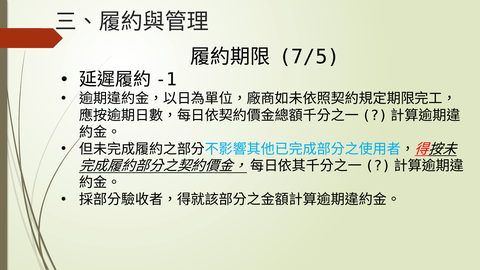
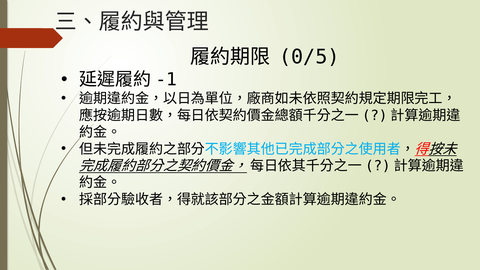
7/5: 7/5 -> 0/5
